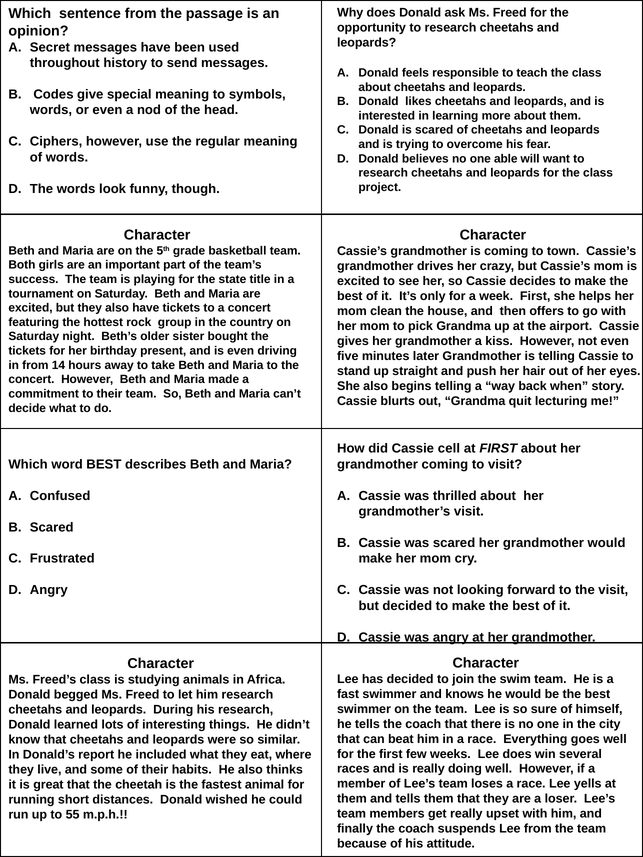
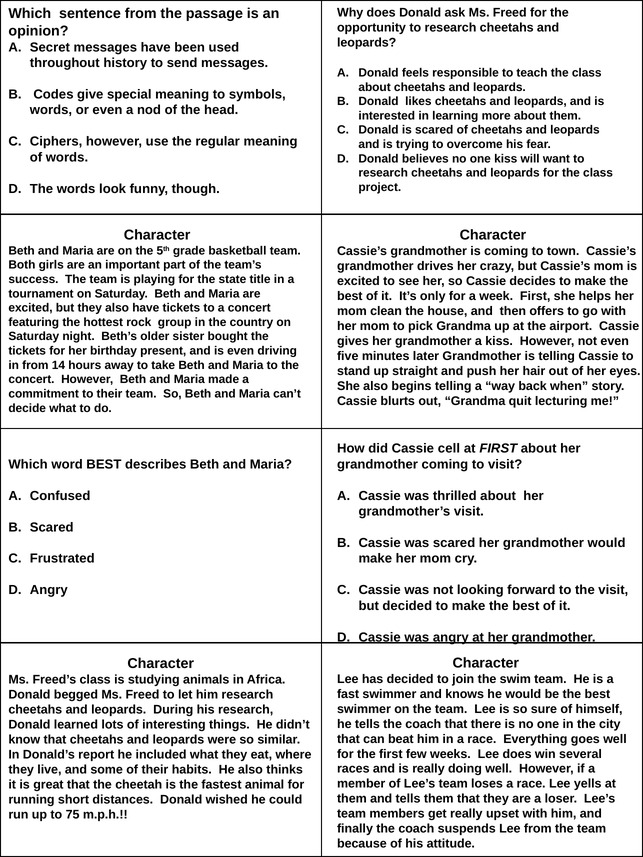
one able: able -> kiss
55: 55 -> 75
